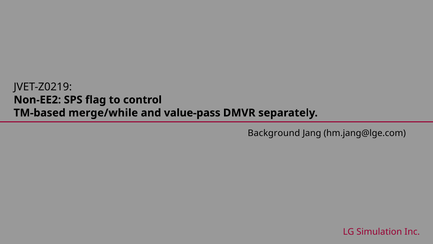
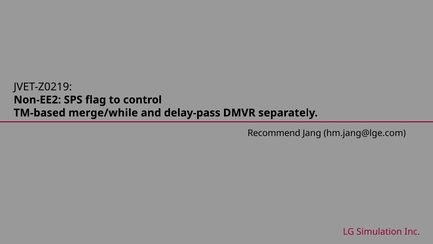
value-pass: value-pass -> delay-pass
Background: Background -> Recommend
